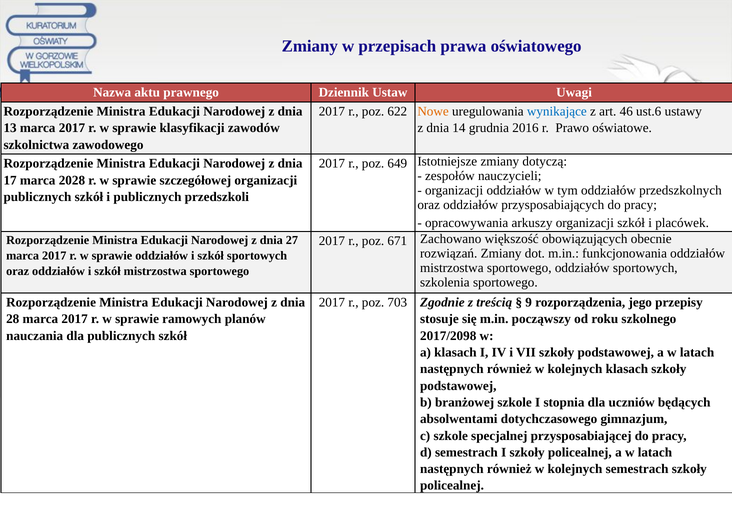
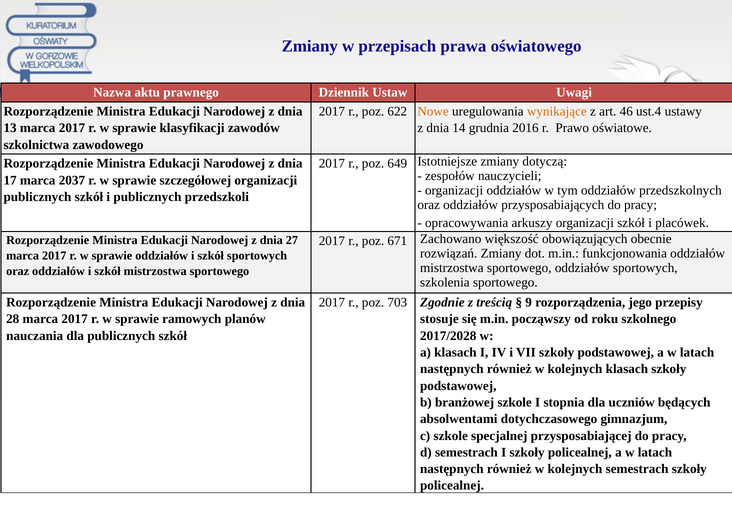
wynikające colour: blue -> orange
ust.6: ust.6 -> ust.4
2028: 2028 -> 2037
2017/2098: 2017/2098 -> 2017/2028
